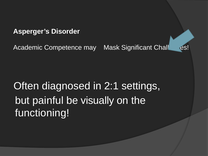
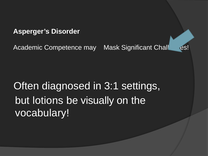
2:1: 2:1 -> 3:1
painful: painful -> lotions
functioning: functioning -> vocabulary
